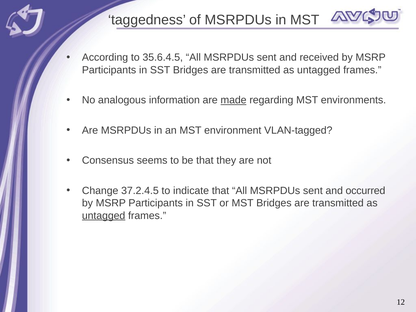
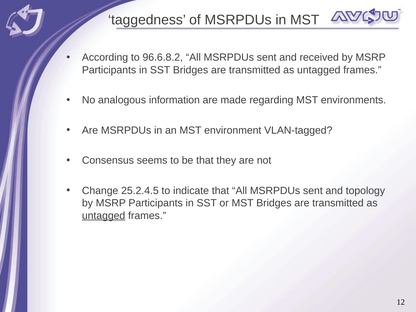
35.6.4.5: 35.6.4.5 -> 96.6.8.2
made underline: present -> none
37.2.4.5: 37.2.4.5 -> 25.2.4.5
occurred: occurred -> topology
